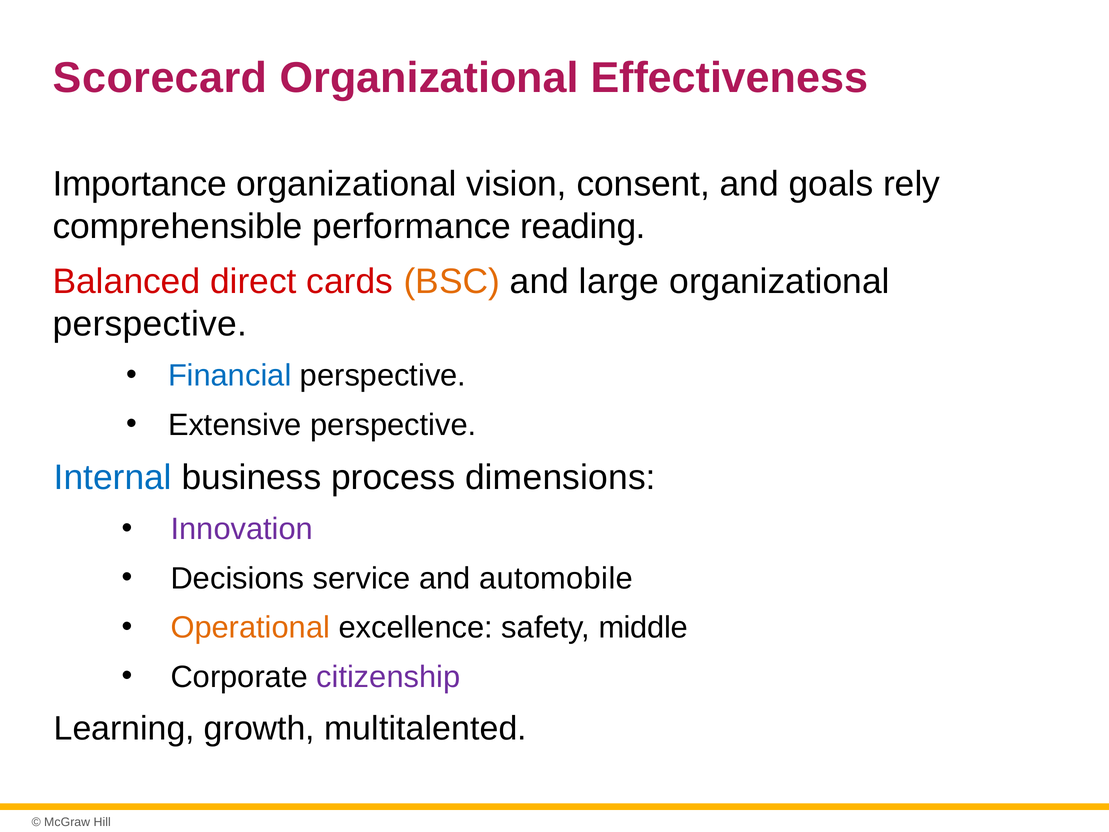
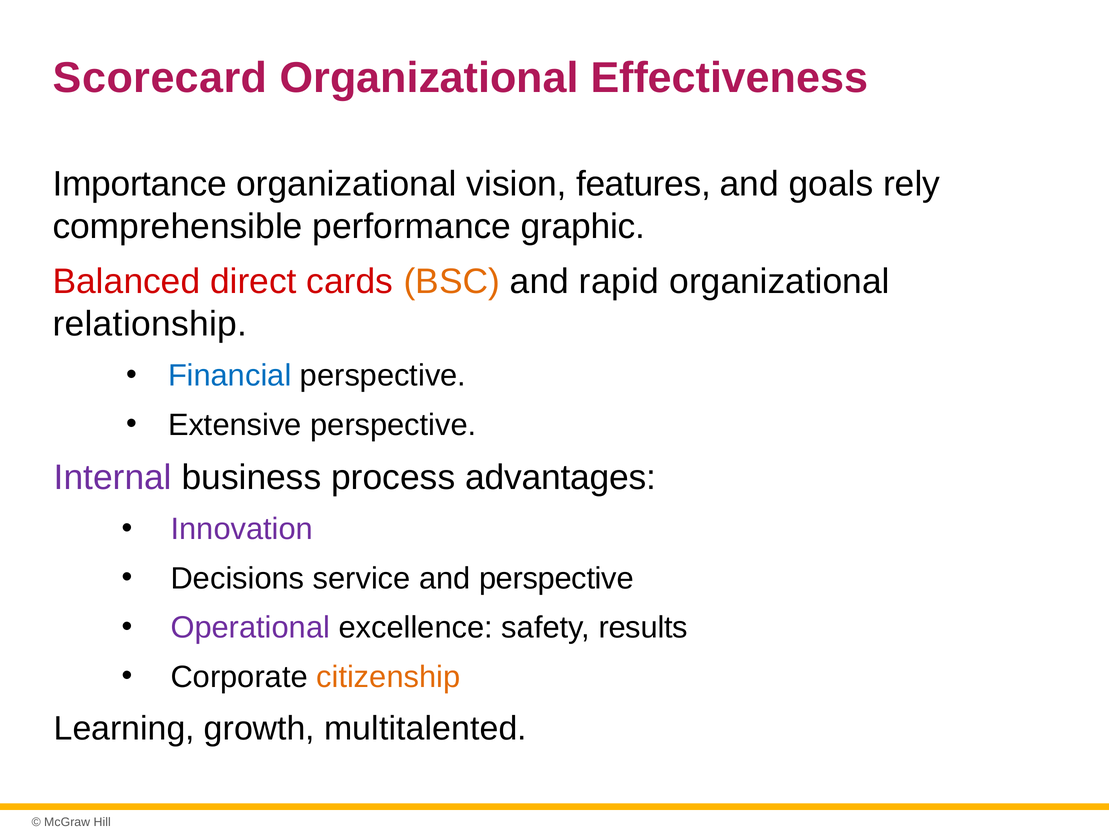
consent: consent -> features
reading: reading -> graphic
large: large -> rapid
perspective at (150, 324): perspective -> relationship
Internal colour: blue -> purple
dimensions: dimensions -> advantages
and automobile: automobile -> perspective
Operational colour: orange -> purple
middle: middle -> results
citizenship colour: purple -> orange
